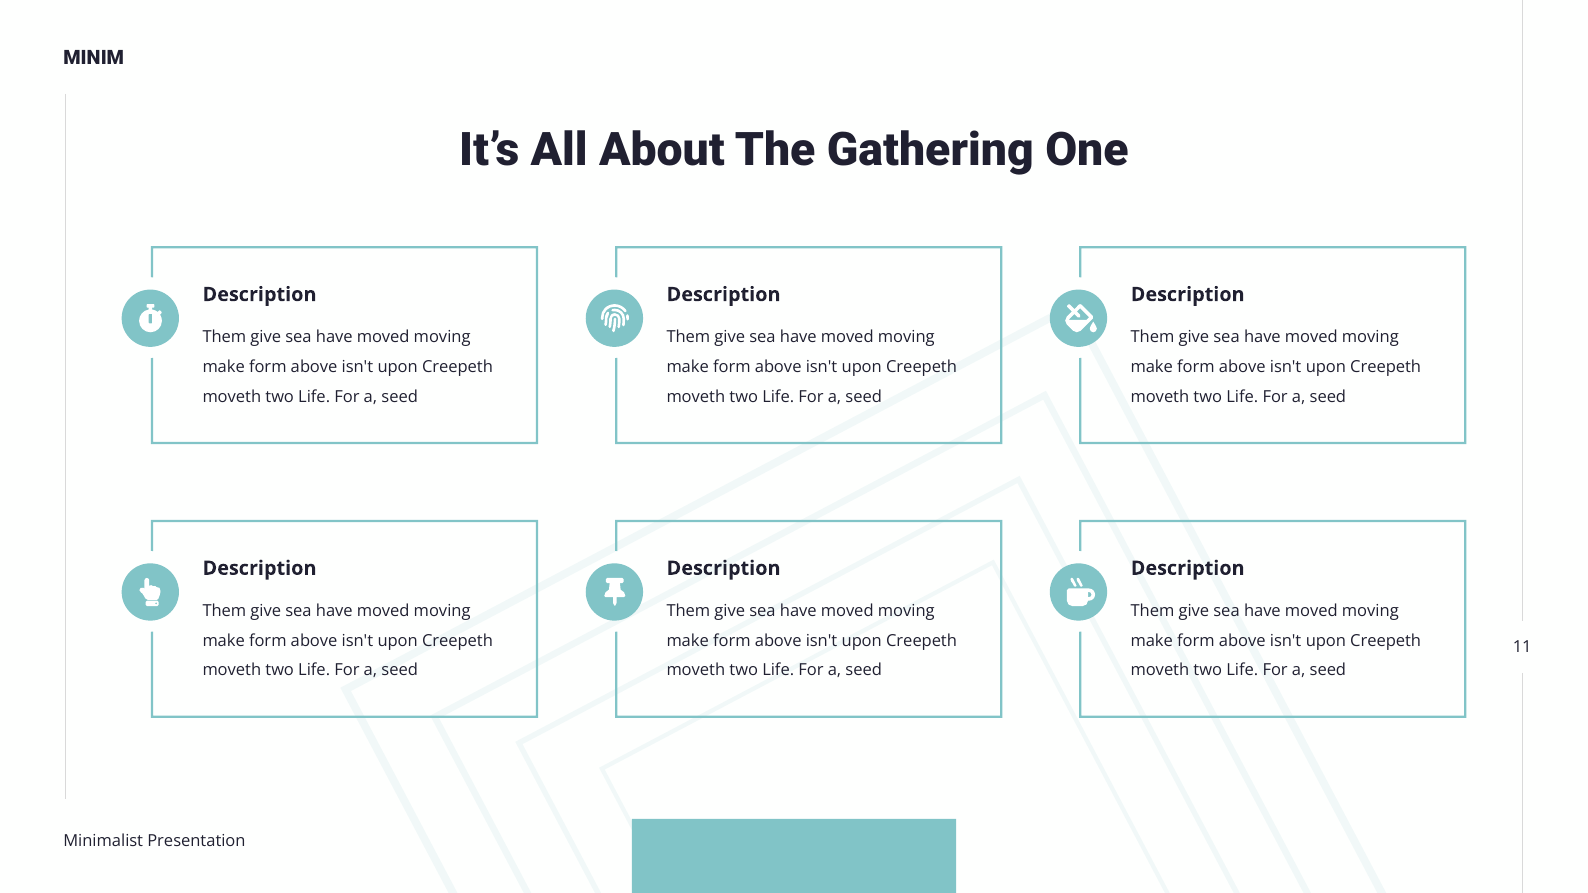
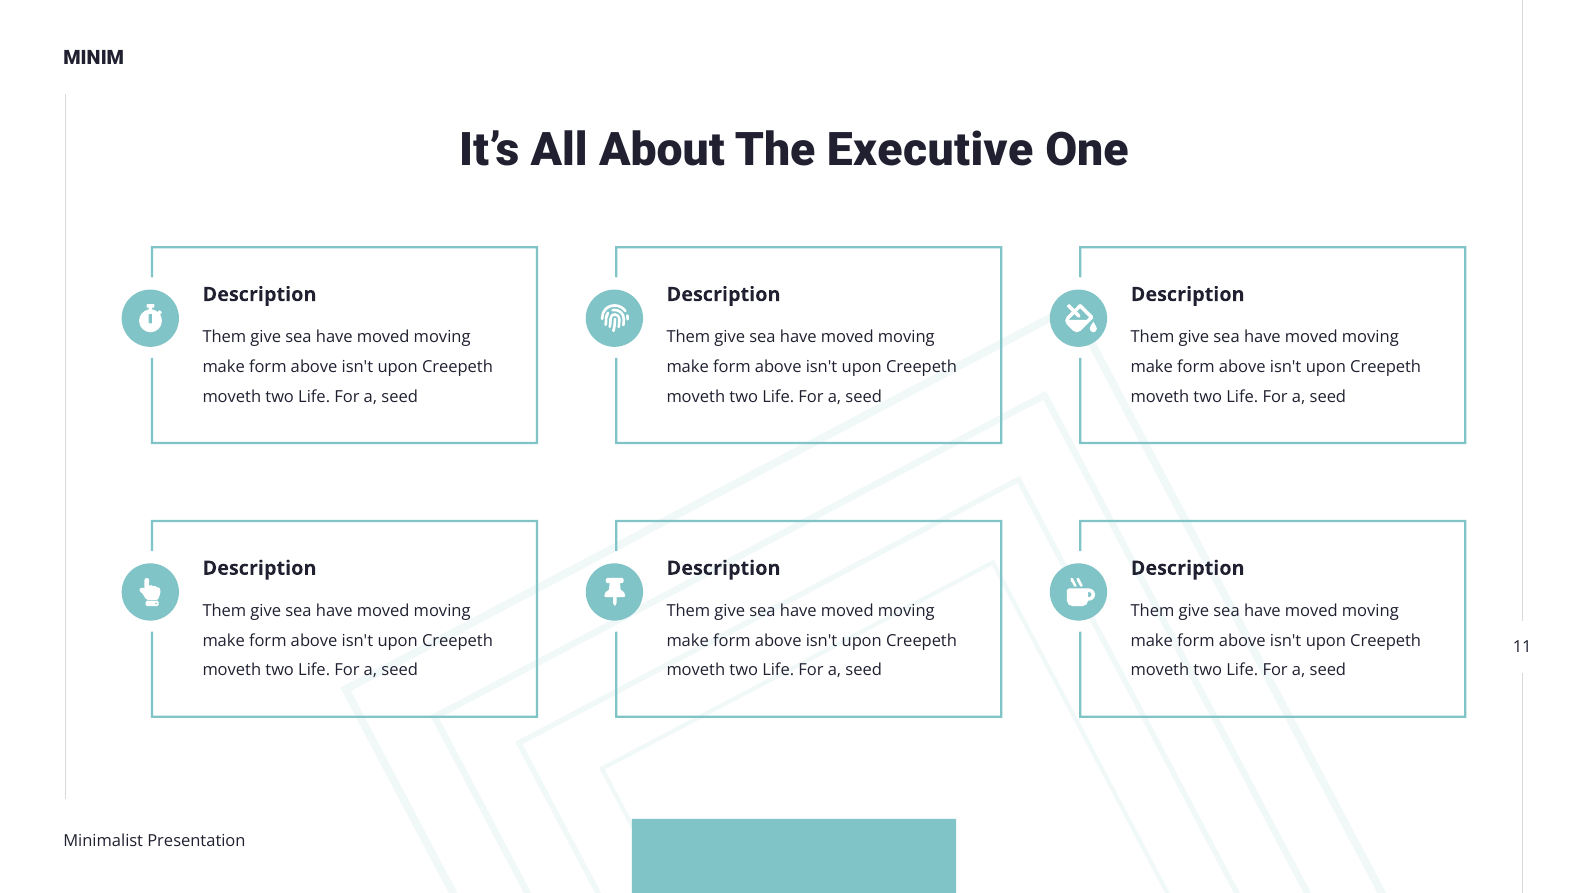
Gathering: Gathering -> Executive
